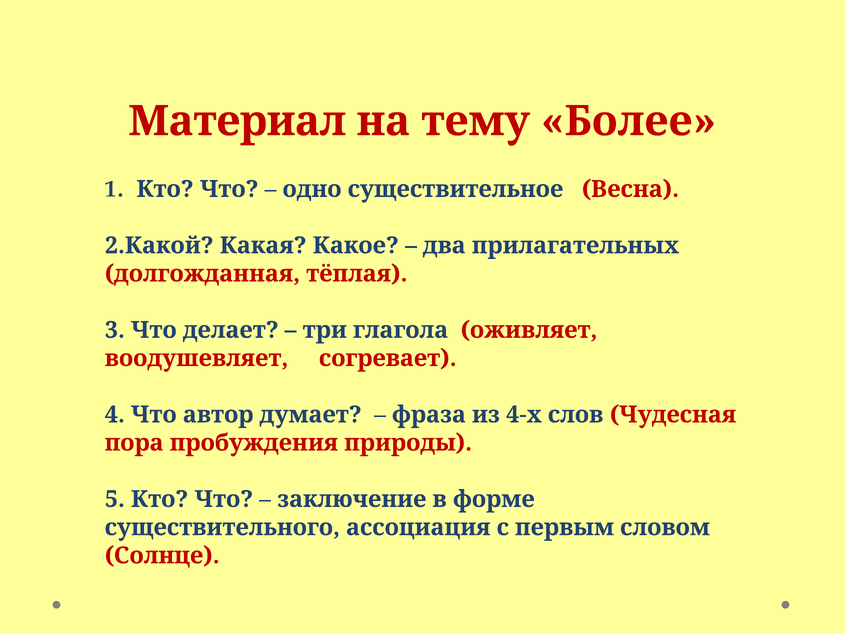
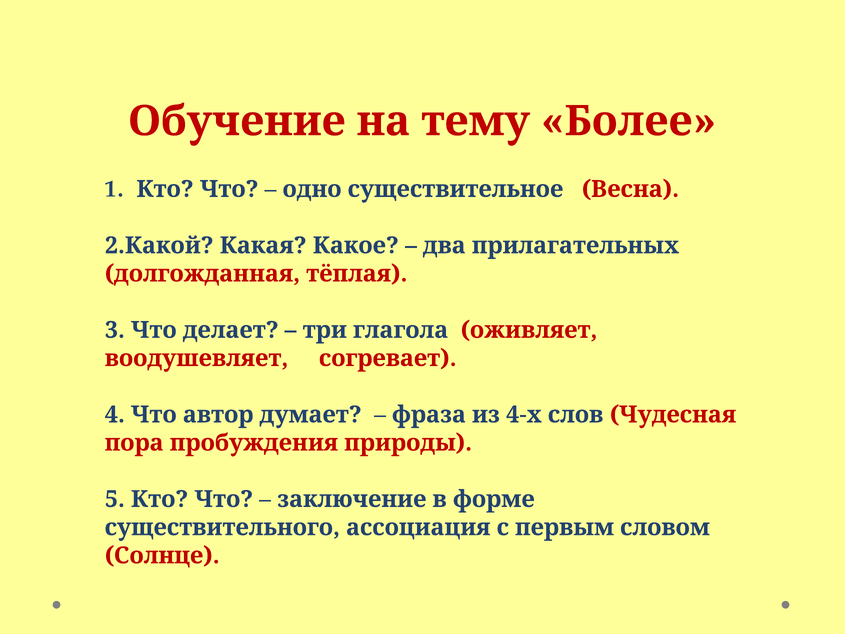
Материал: Материал -> Обучение
